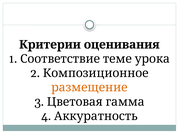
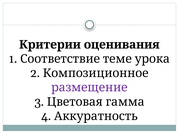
размещение colour: orange -> purple
